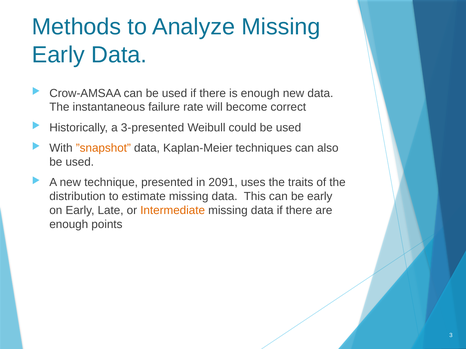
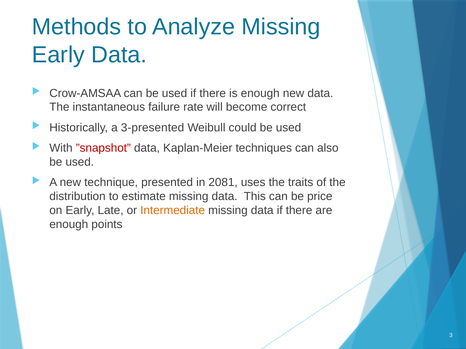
”snapshot colour: orange -> red
2091: 2091 -> 2081
be early: early -> price
